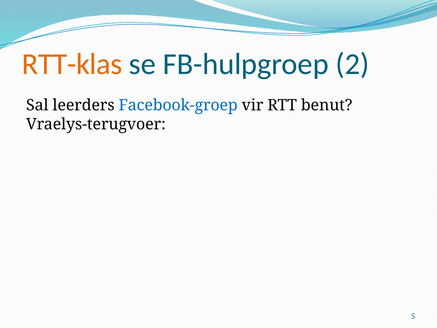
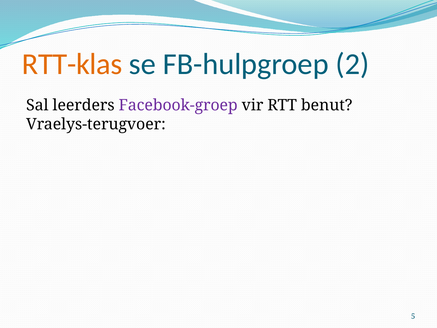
Facebook-groep colour: blue -> purple
